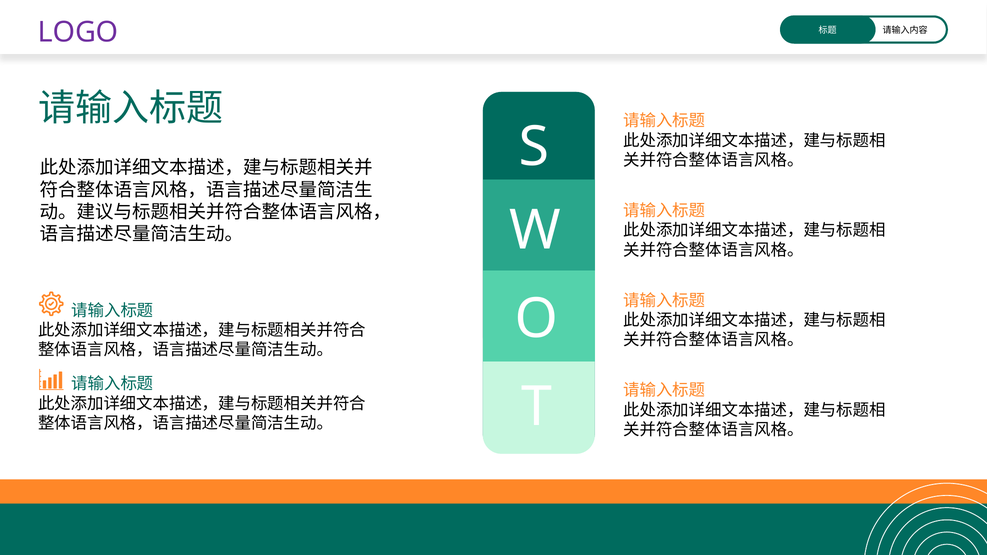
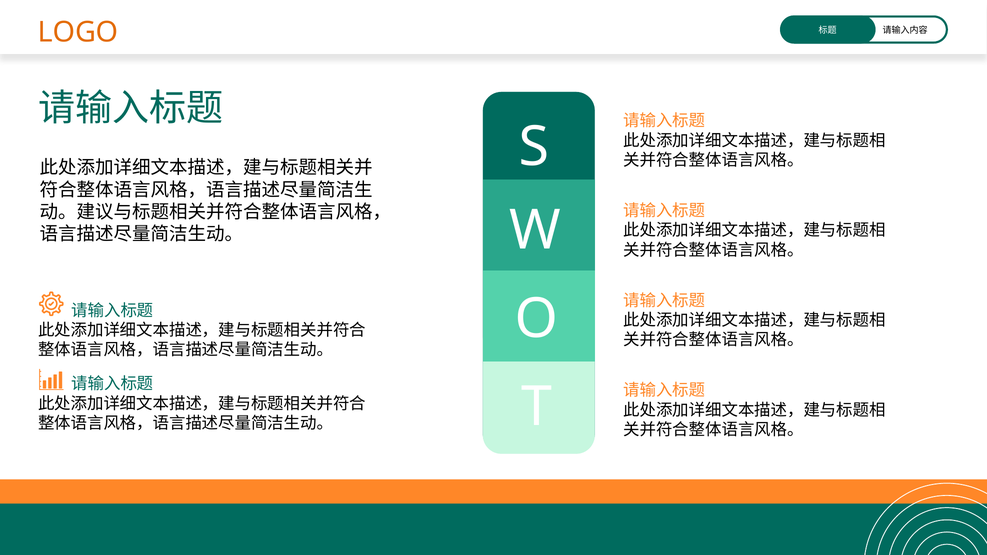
LOGO colour: purple -> orange
